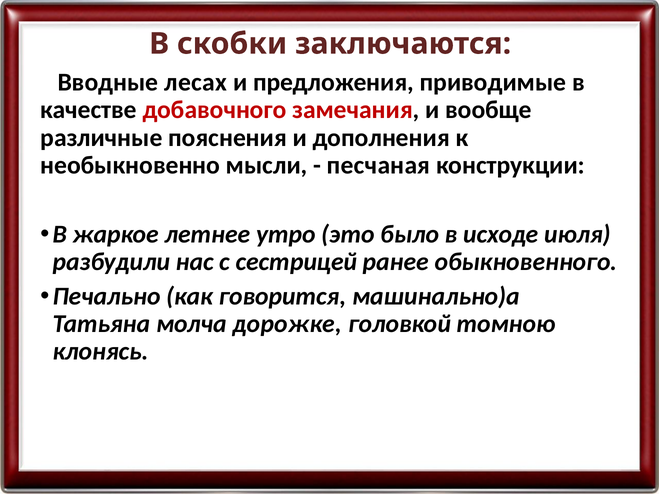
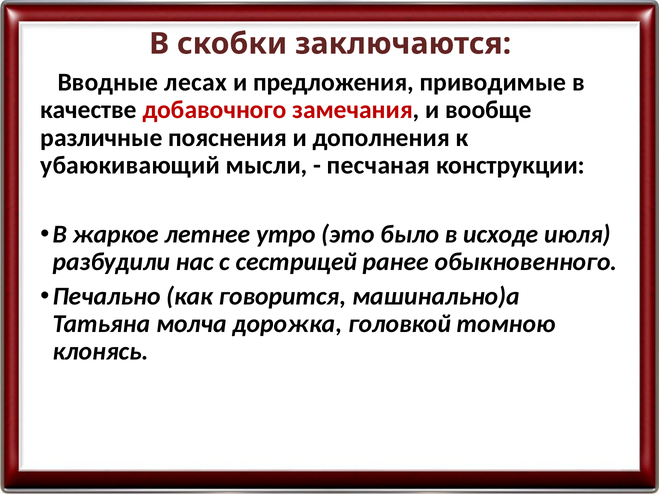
необыкновенно: необыкновенно -> убаюкивающий
дорожке: дорожке -> дорожка
